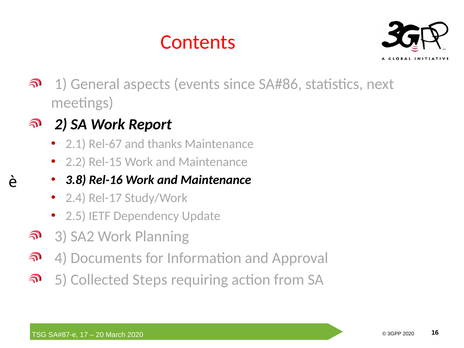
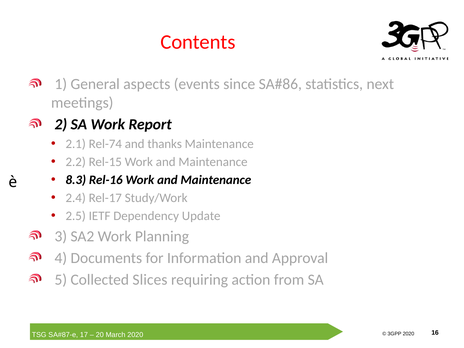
Rel-67: Rel-67 -> Rel-74
3.8: 3.8 -> 8.3
Steps: Steps -> Slices
